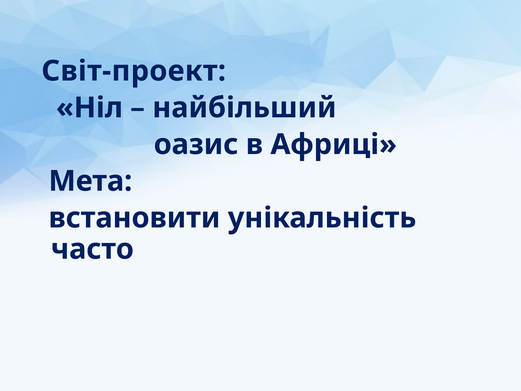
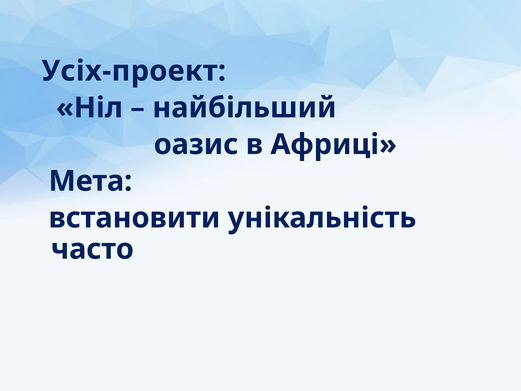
Світ-проект: Світ-проект -> Усіх-проект
